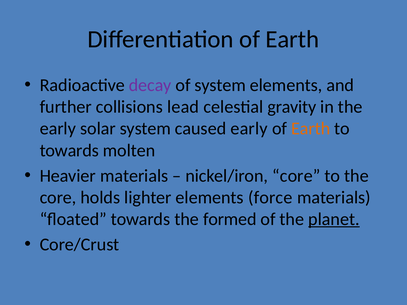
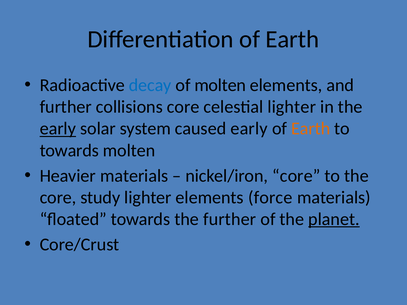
decay colour: purple -> blue
of system: system -> molten
collisions lead: lead -> core
celestial gravity: gravity -> lighter
early at (58, 129) underline: none -> present
holds: holds -> study
the formed: formed -> further
